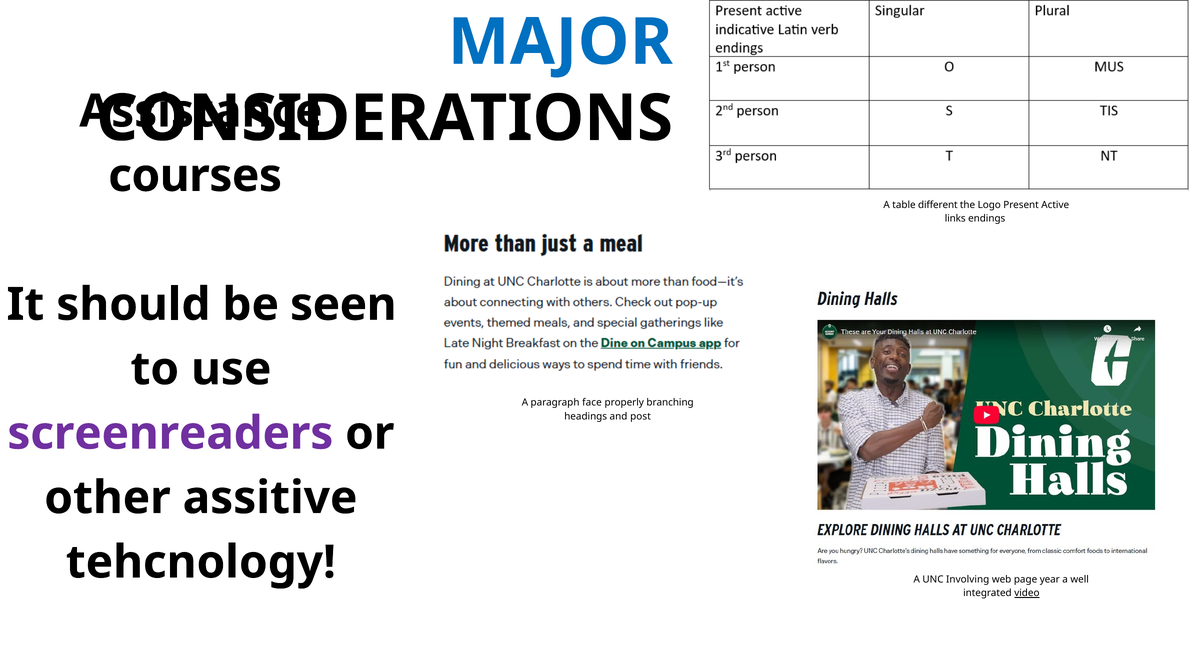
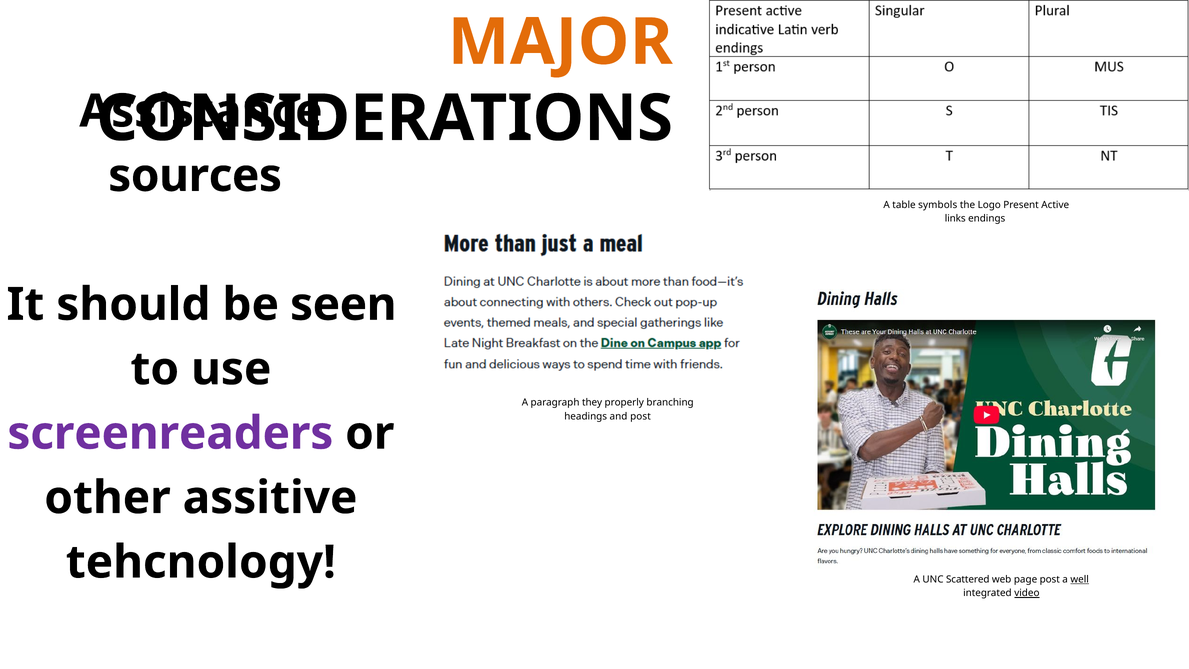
MAJOR colour: blue -> orange
courses: courses -> sources
different: different -> symbols
face: face -> they
Involving: Involving -> Scattered
page year: year -> post
well underline: none -> present
